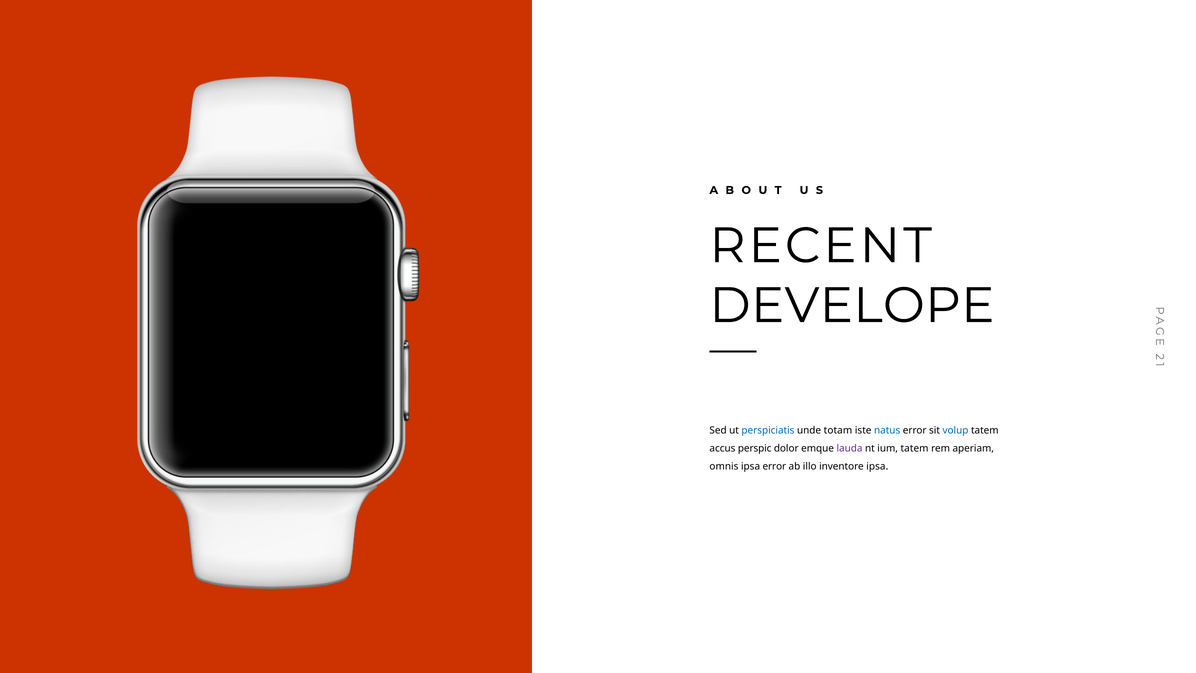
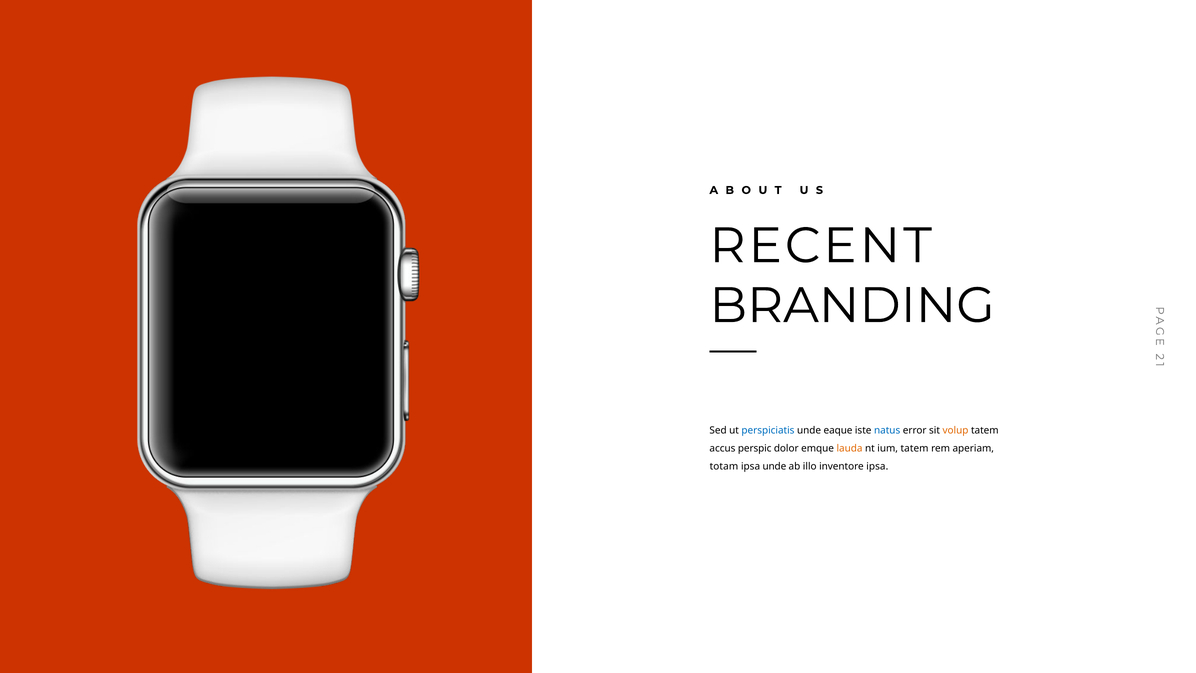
DEVELOPE: DEVELOPE -> BRANDING
totam: totam -> eaque
volup colour: blue -> orange
lauda colour: purple -> orange
omnis: omnis -> totam
ipsa error: error -> unde
